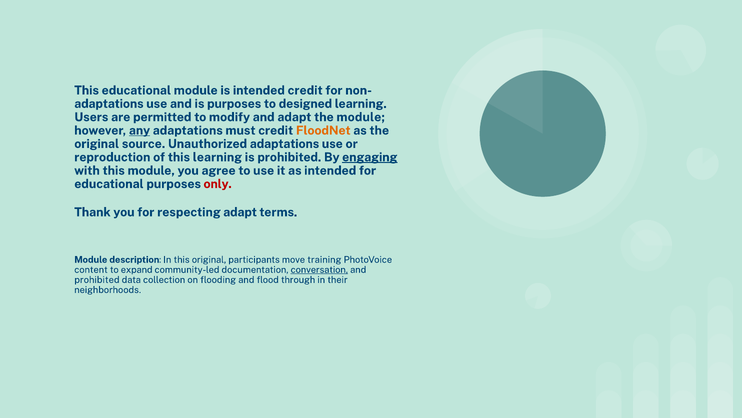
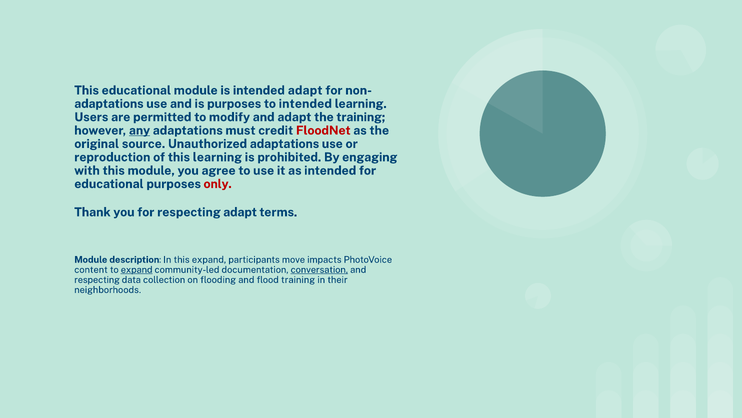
intended credit: credit -> adapt
to designed: designed -> intended
the module: module -> training
FloodNet colour: orange -> red
engaging underline: present -> none
this original: original -> expand
training: training -> impacts
expand at (137, 269) underline: none -> present
prohibited at (97, 279): prohibited -> respecting
flood through: through -> training
